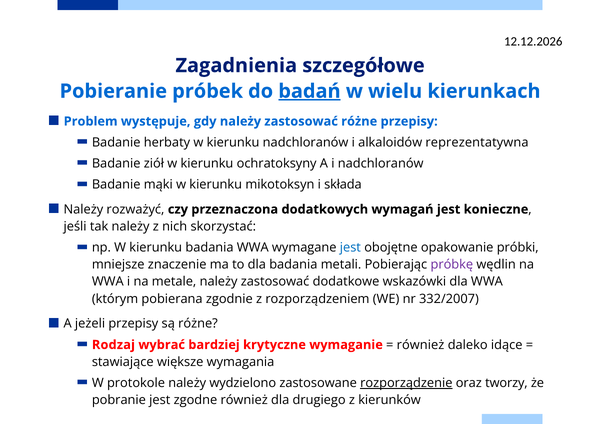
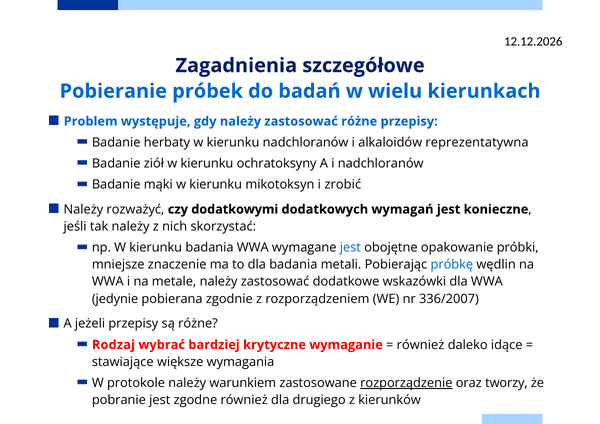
badań underline: present -> none
składa: składa -> zrobić
przeznaczona: przeznaczona -> dodatkowymi
próbkę colour: purple -> blue
którym: którym -> jedynie
332/2007: 332/2007 -> 336/2007
wydzielono: wydzielono -> warunkiem
